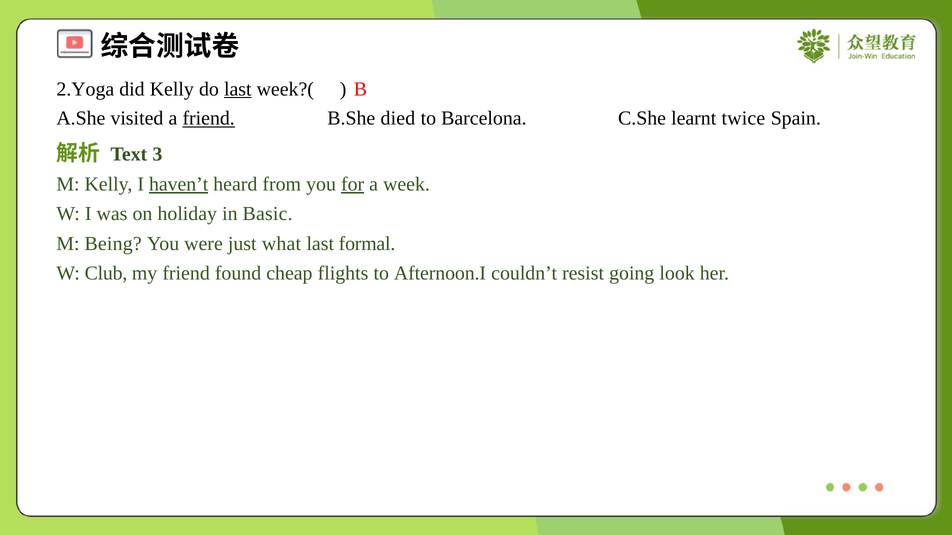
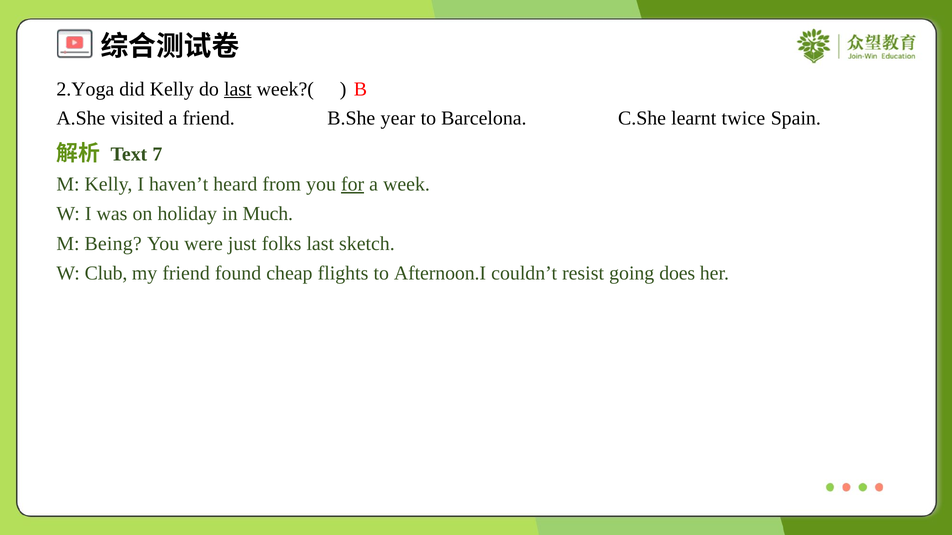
friend at (209, 119) underline: present -> none
died: died -> year
3: 3 -> 7
haven’t underline: present -> none
Basic: Basic -> Much
what: what -> folks
formal: formal -> sketch
look: look -> does
